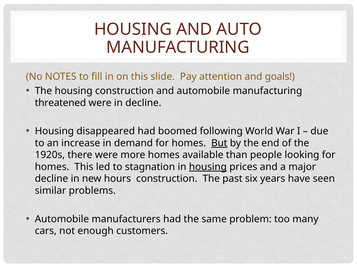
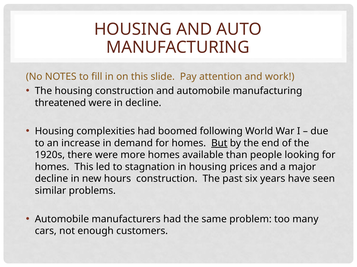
goals: goals -> work
disappeared: disappeared -> complexities
housing at (208, 167) underline: present -> none
